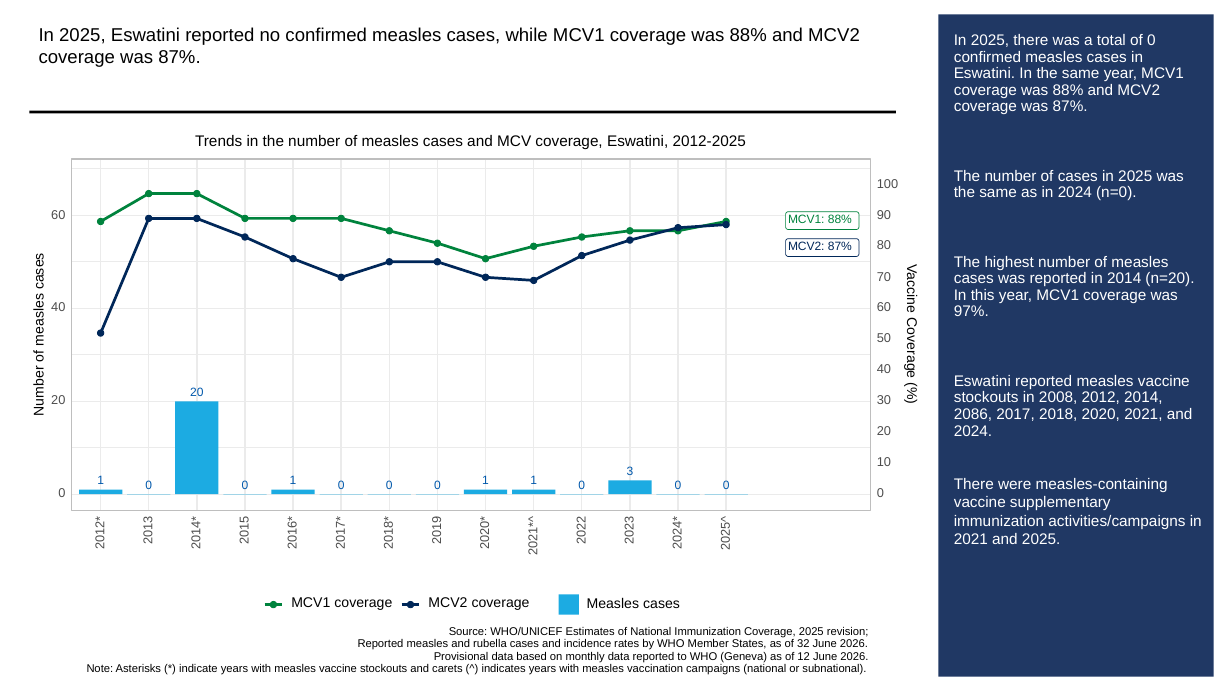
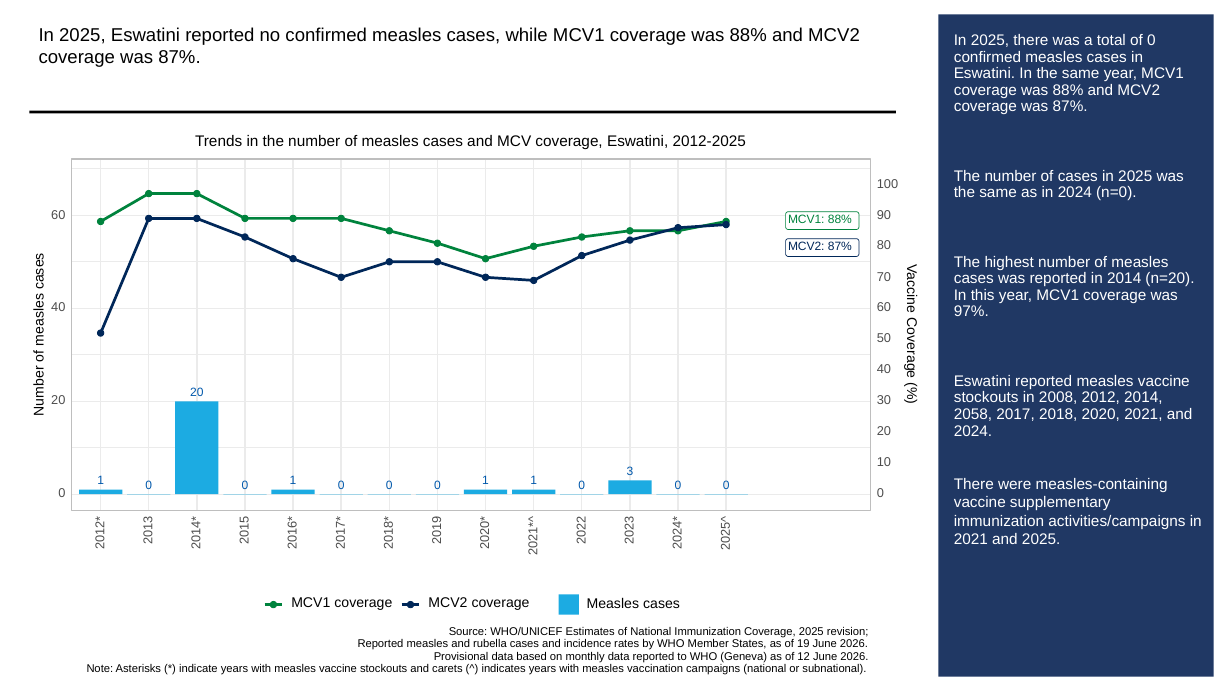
2086: 2086 -> 2058
32: 32 -> 19
